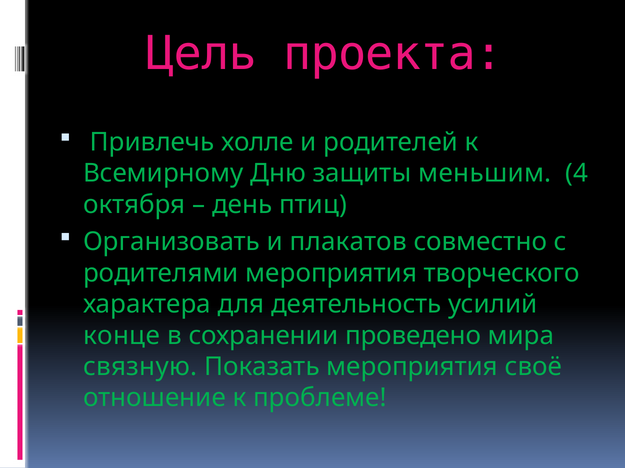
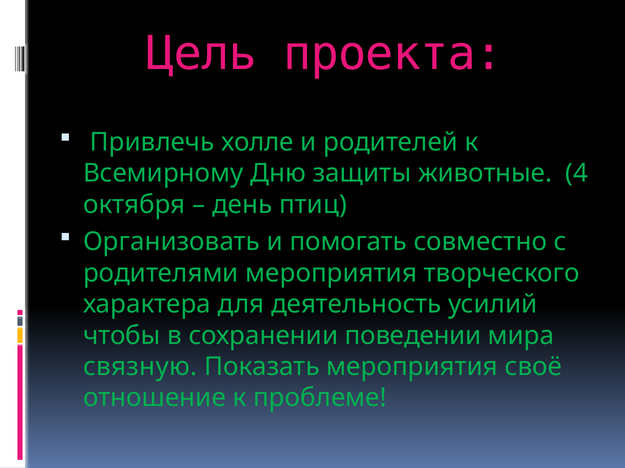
меньшим: меньшим -> животные
плакатов: плакатов -> помогать
конце: конце -> чтобы
проведено: проведено -> поведении
